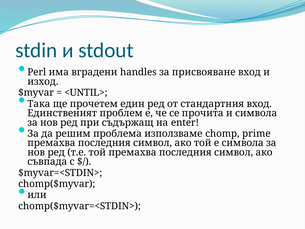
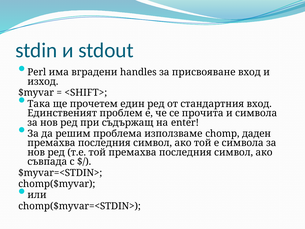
<UNTIL>: <UNTIL> -> <SHIFT>
prime: prime -> даден
